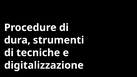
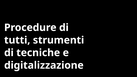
dura: dura -> tutti
